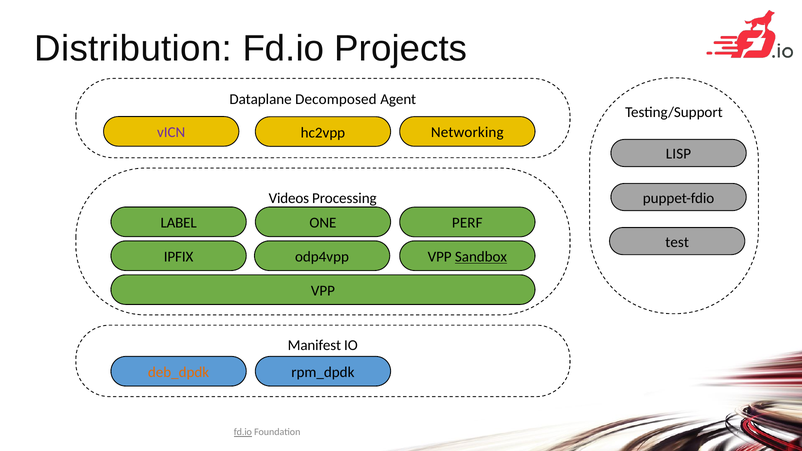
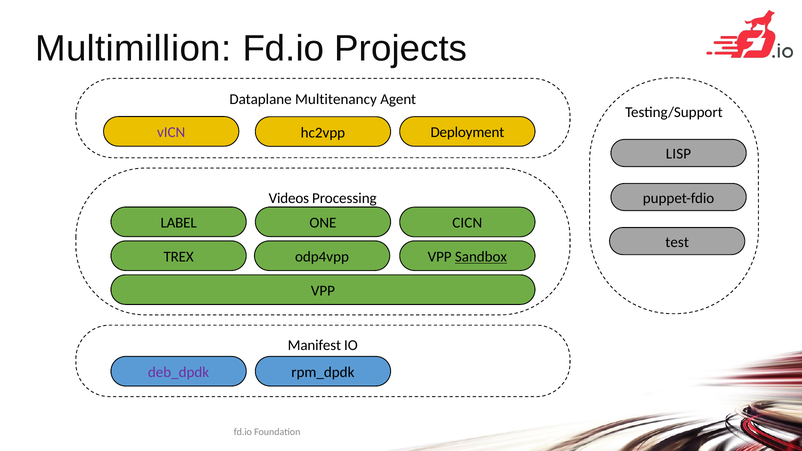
Distribution: Distribution -> Multimillion
Decomposed: Decomposed -> Multitenancy
Networking: Networking -> Deployment
PERF: PERF -> CICN
IPFIX: IPFIX -> TREX
deb_dpdk colour: orange -> purple
fd.io at (243, 432) underline: present -> none
